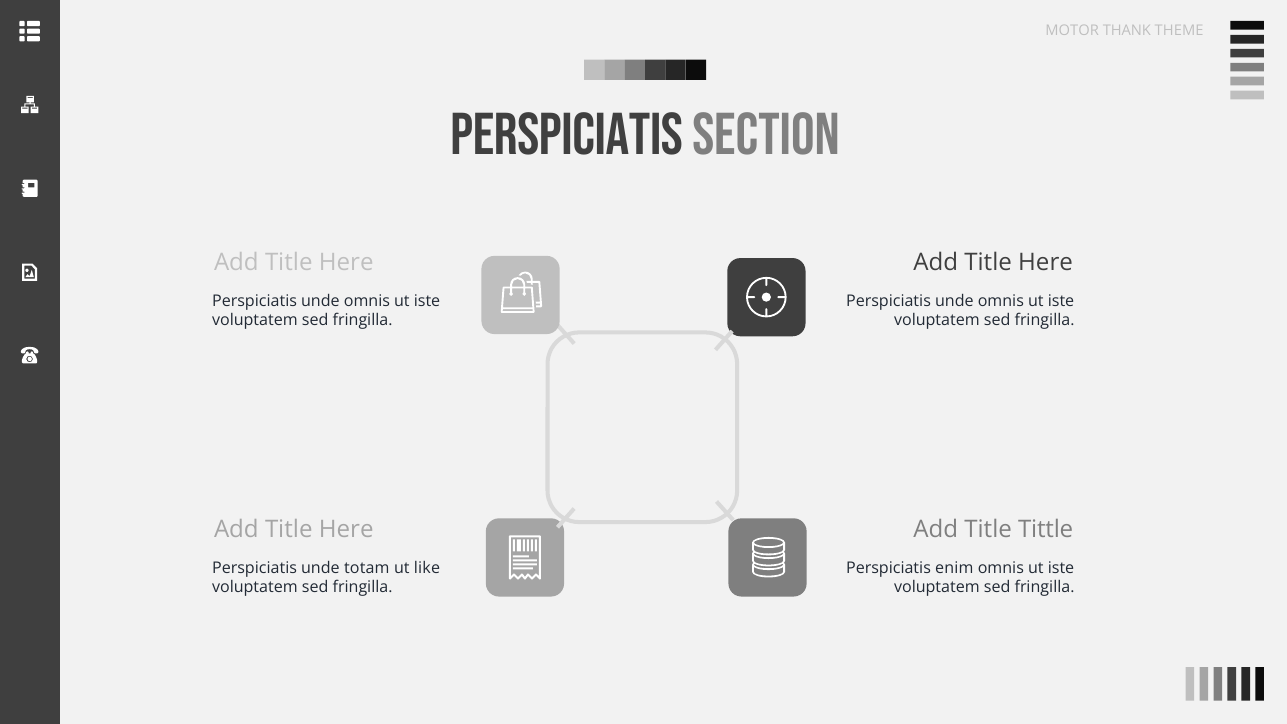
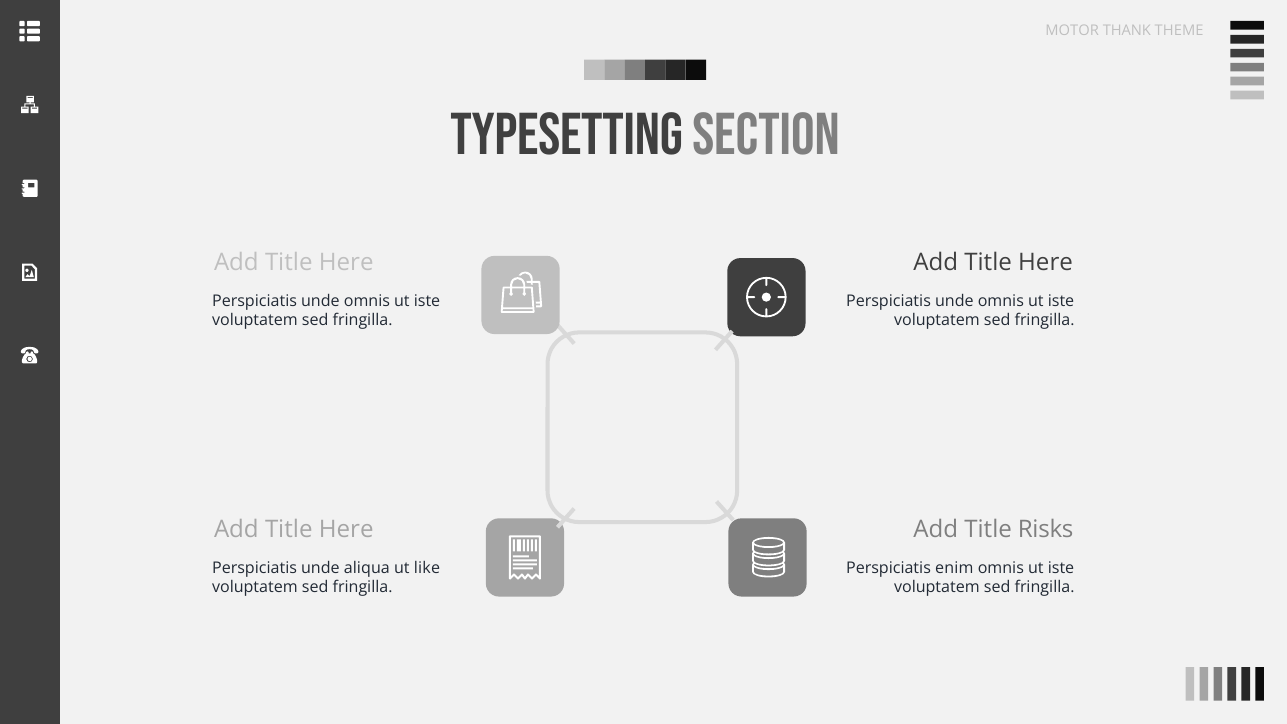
Perspiciatis at (567, 135): Perspiciatis -> Typesetting
Tittle: Tittle -> Risks
totam: totam -> aliqua
